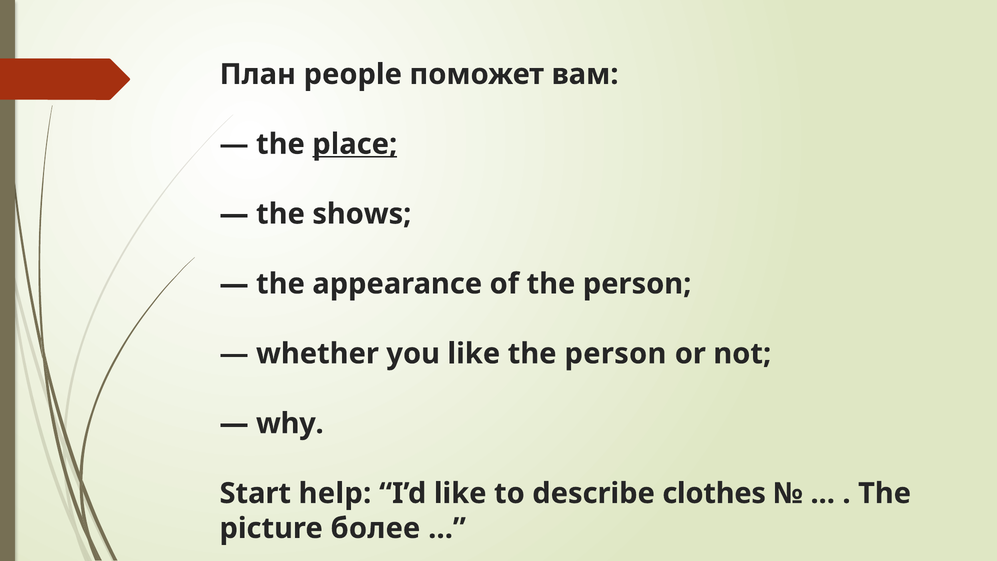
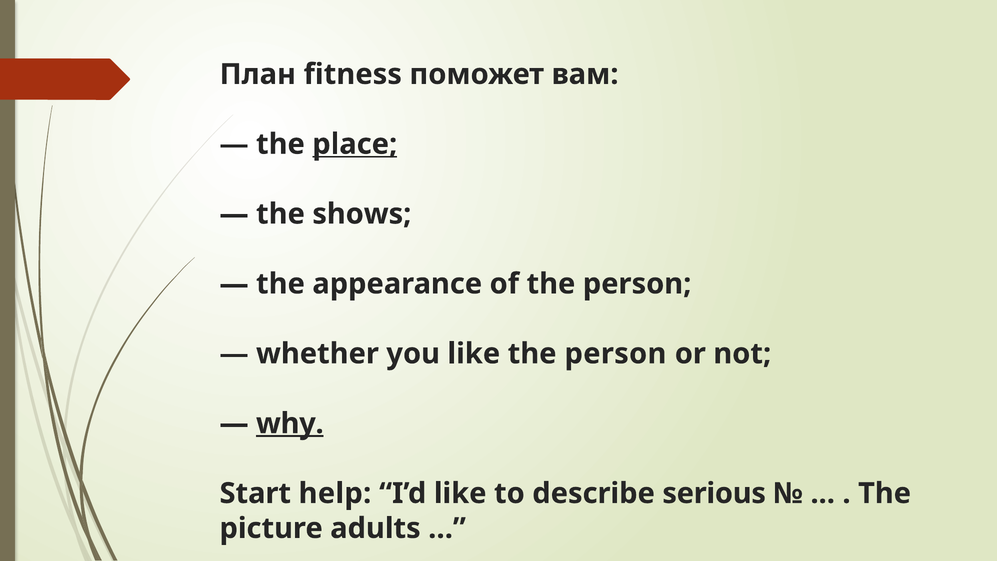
people: people -> fitness
why underline: none -> present
clothes: clothes -> serious
более: более -> adults
